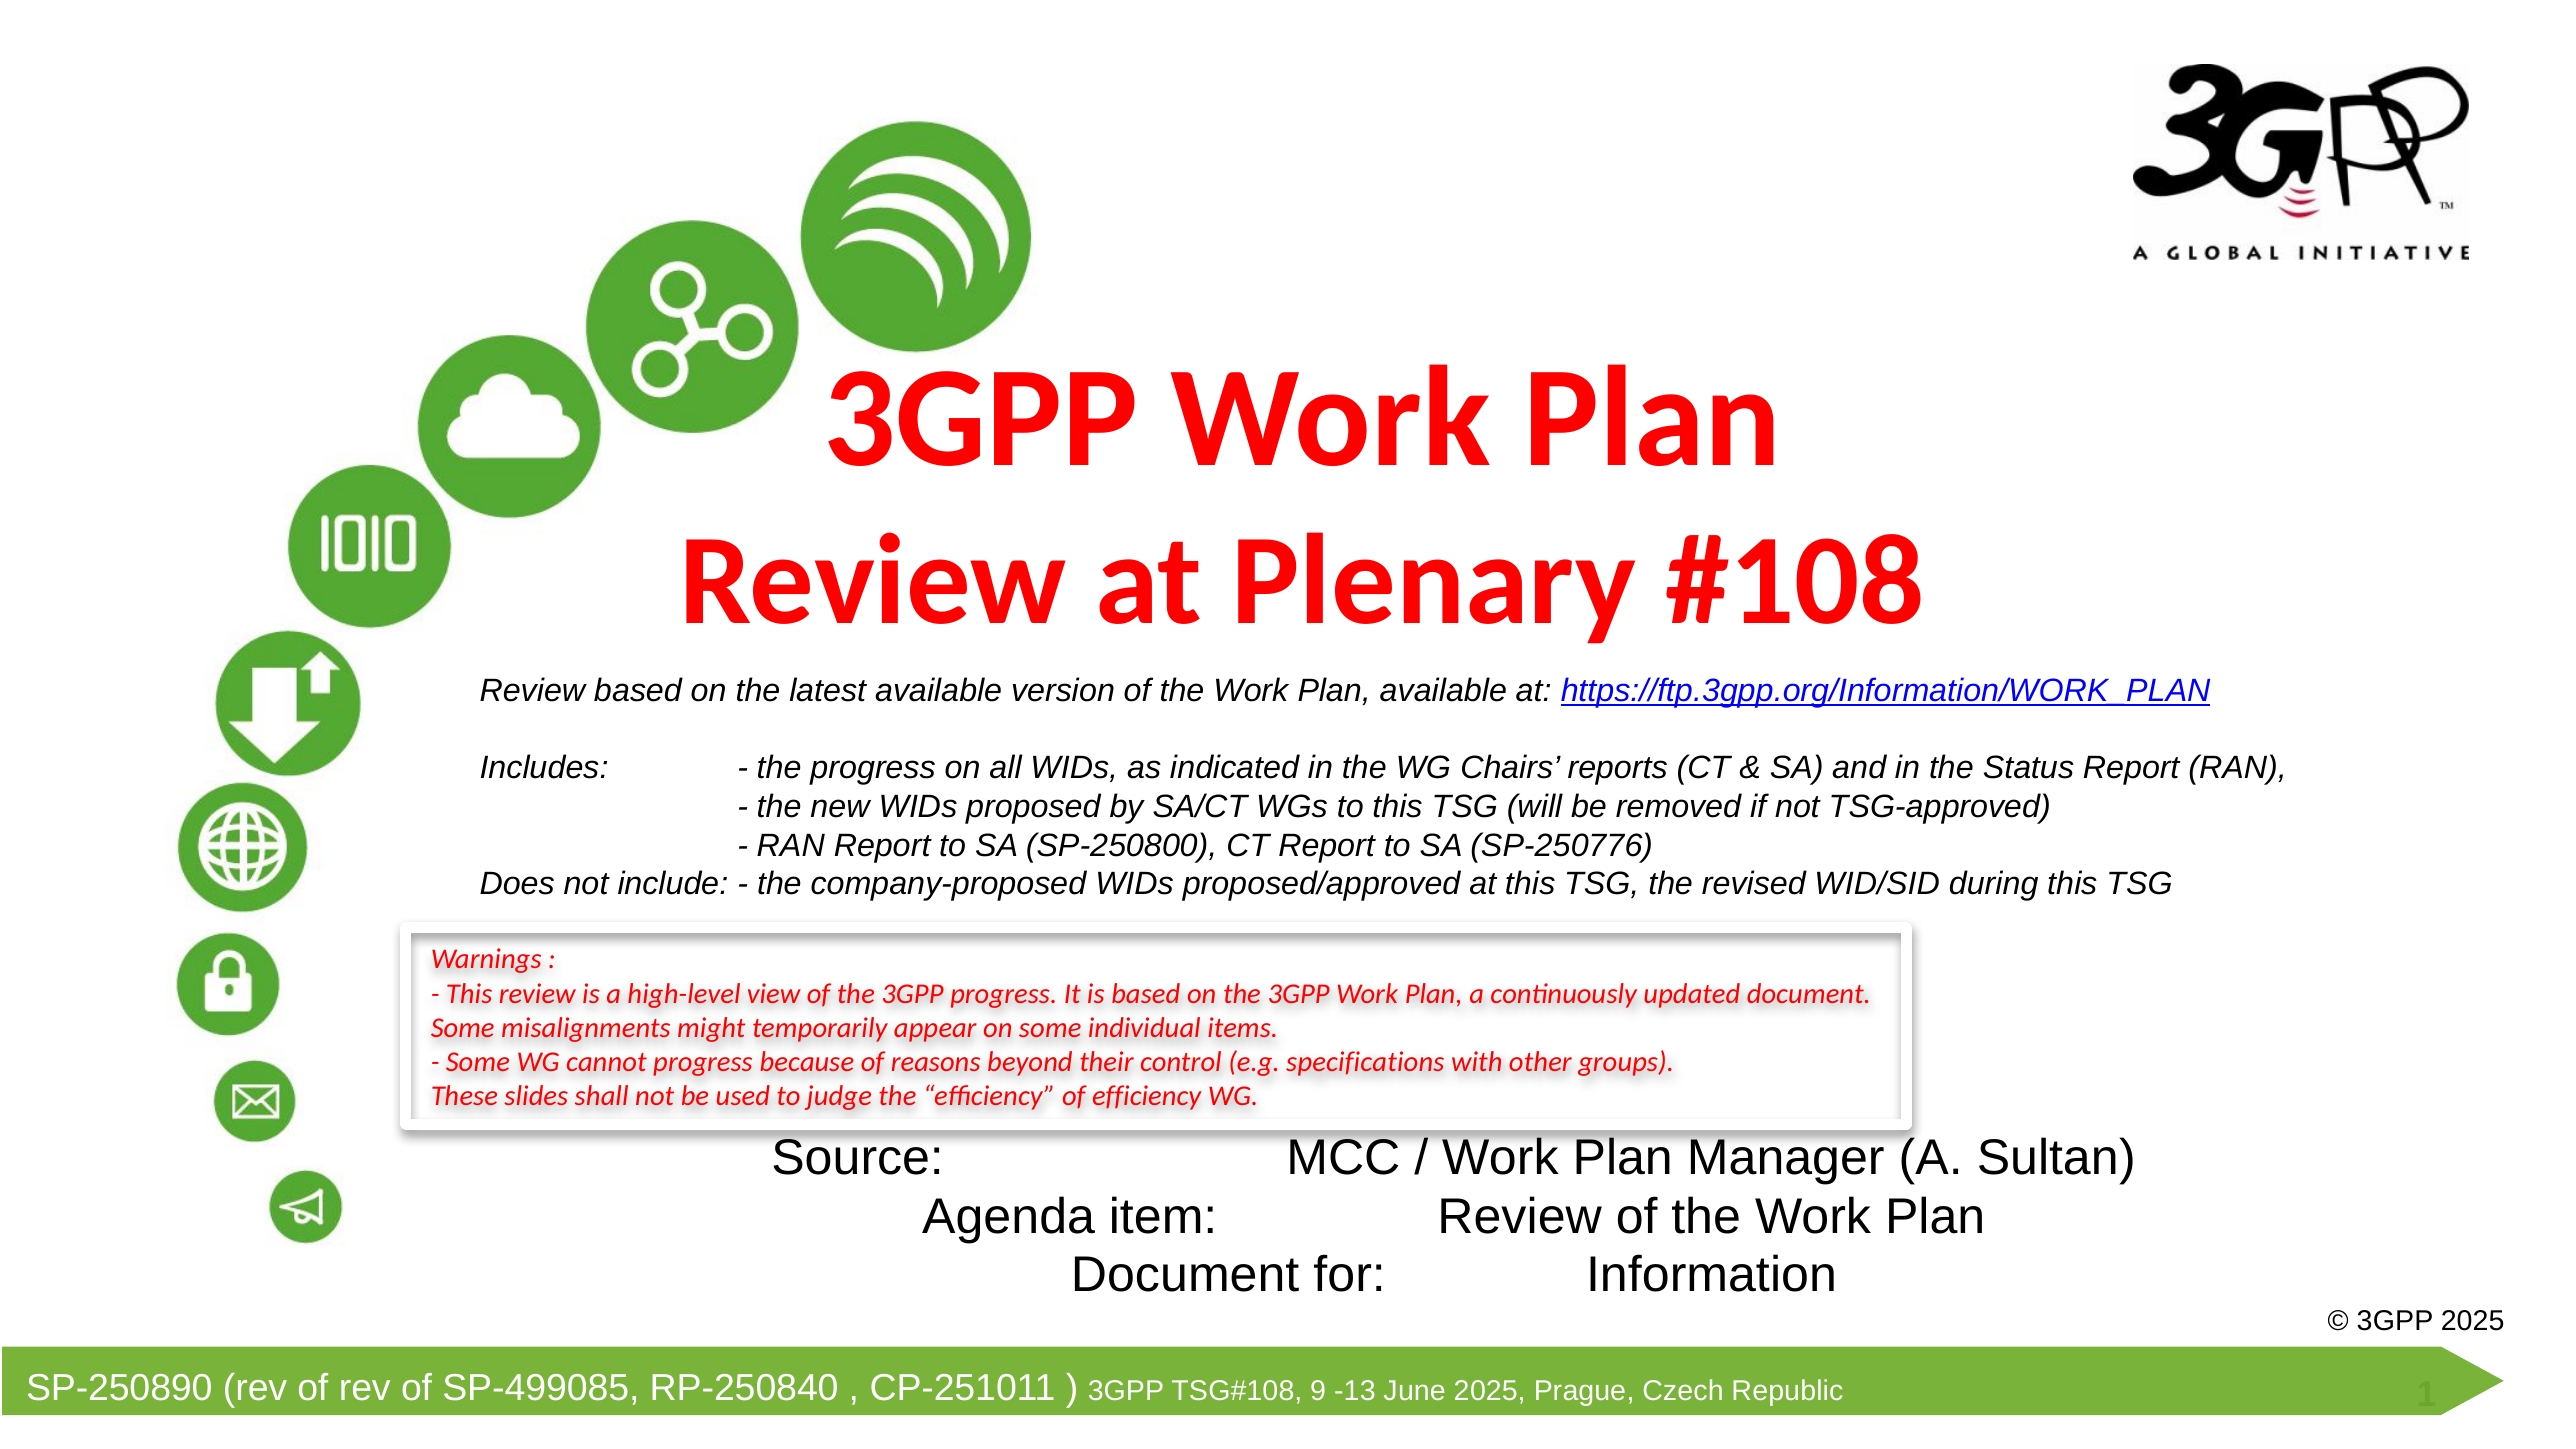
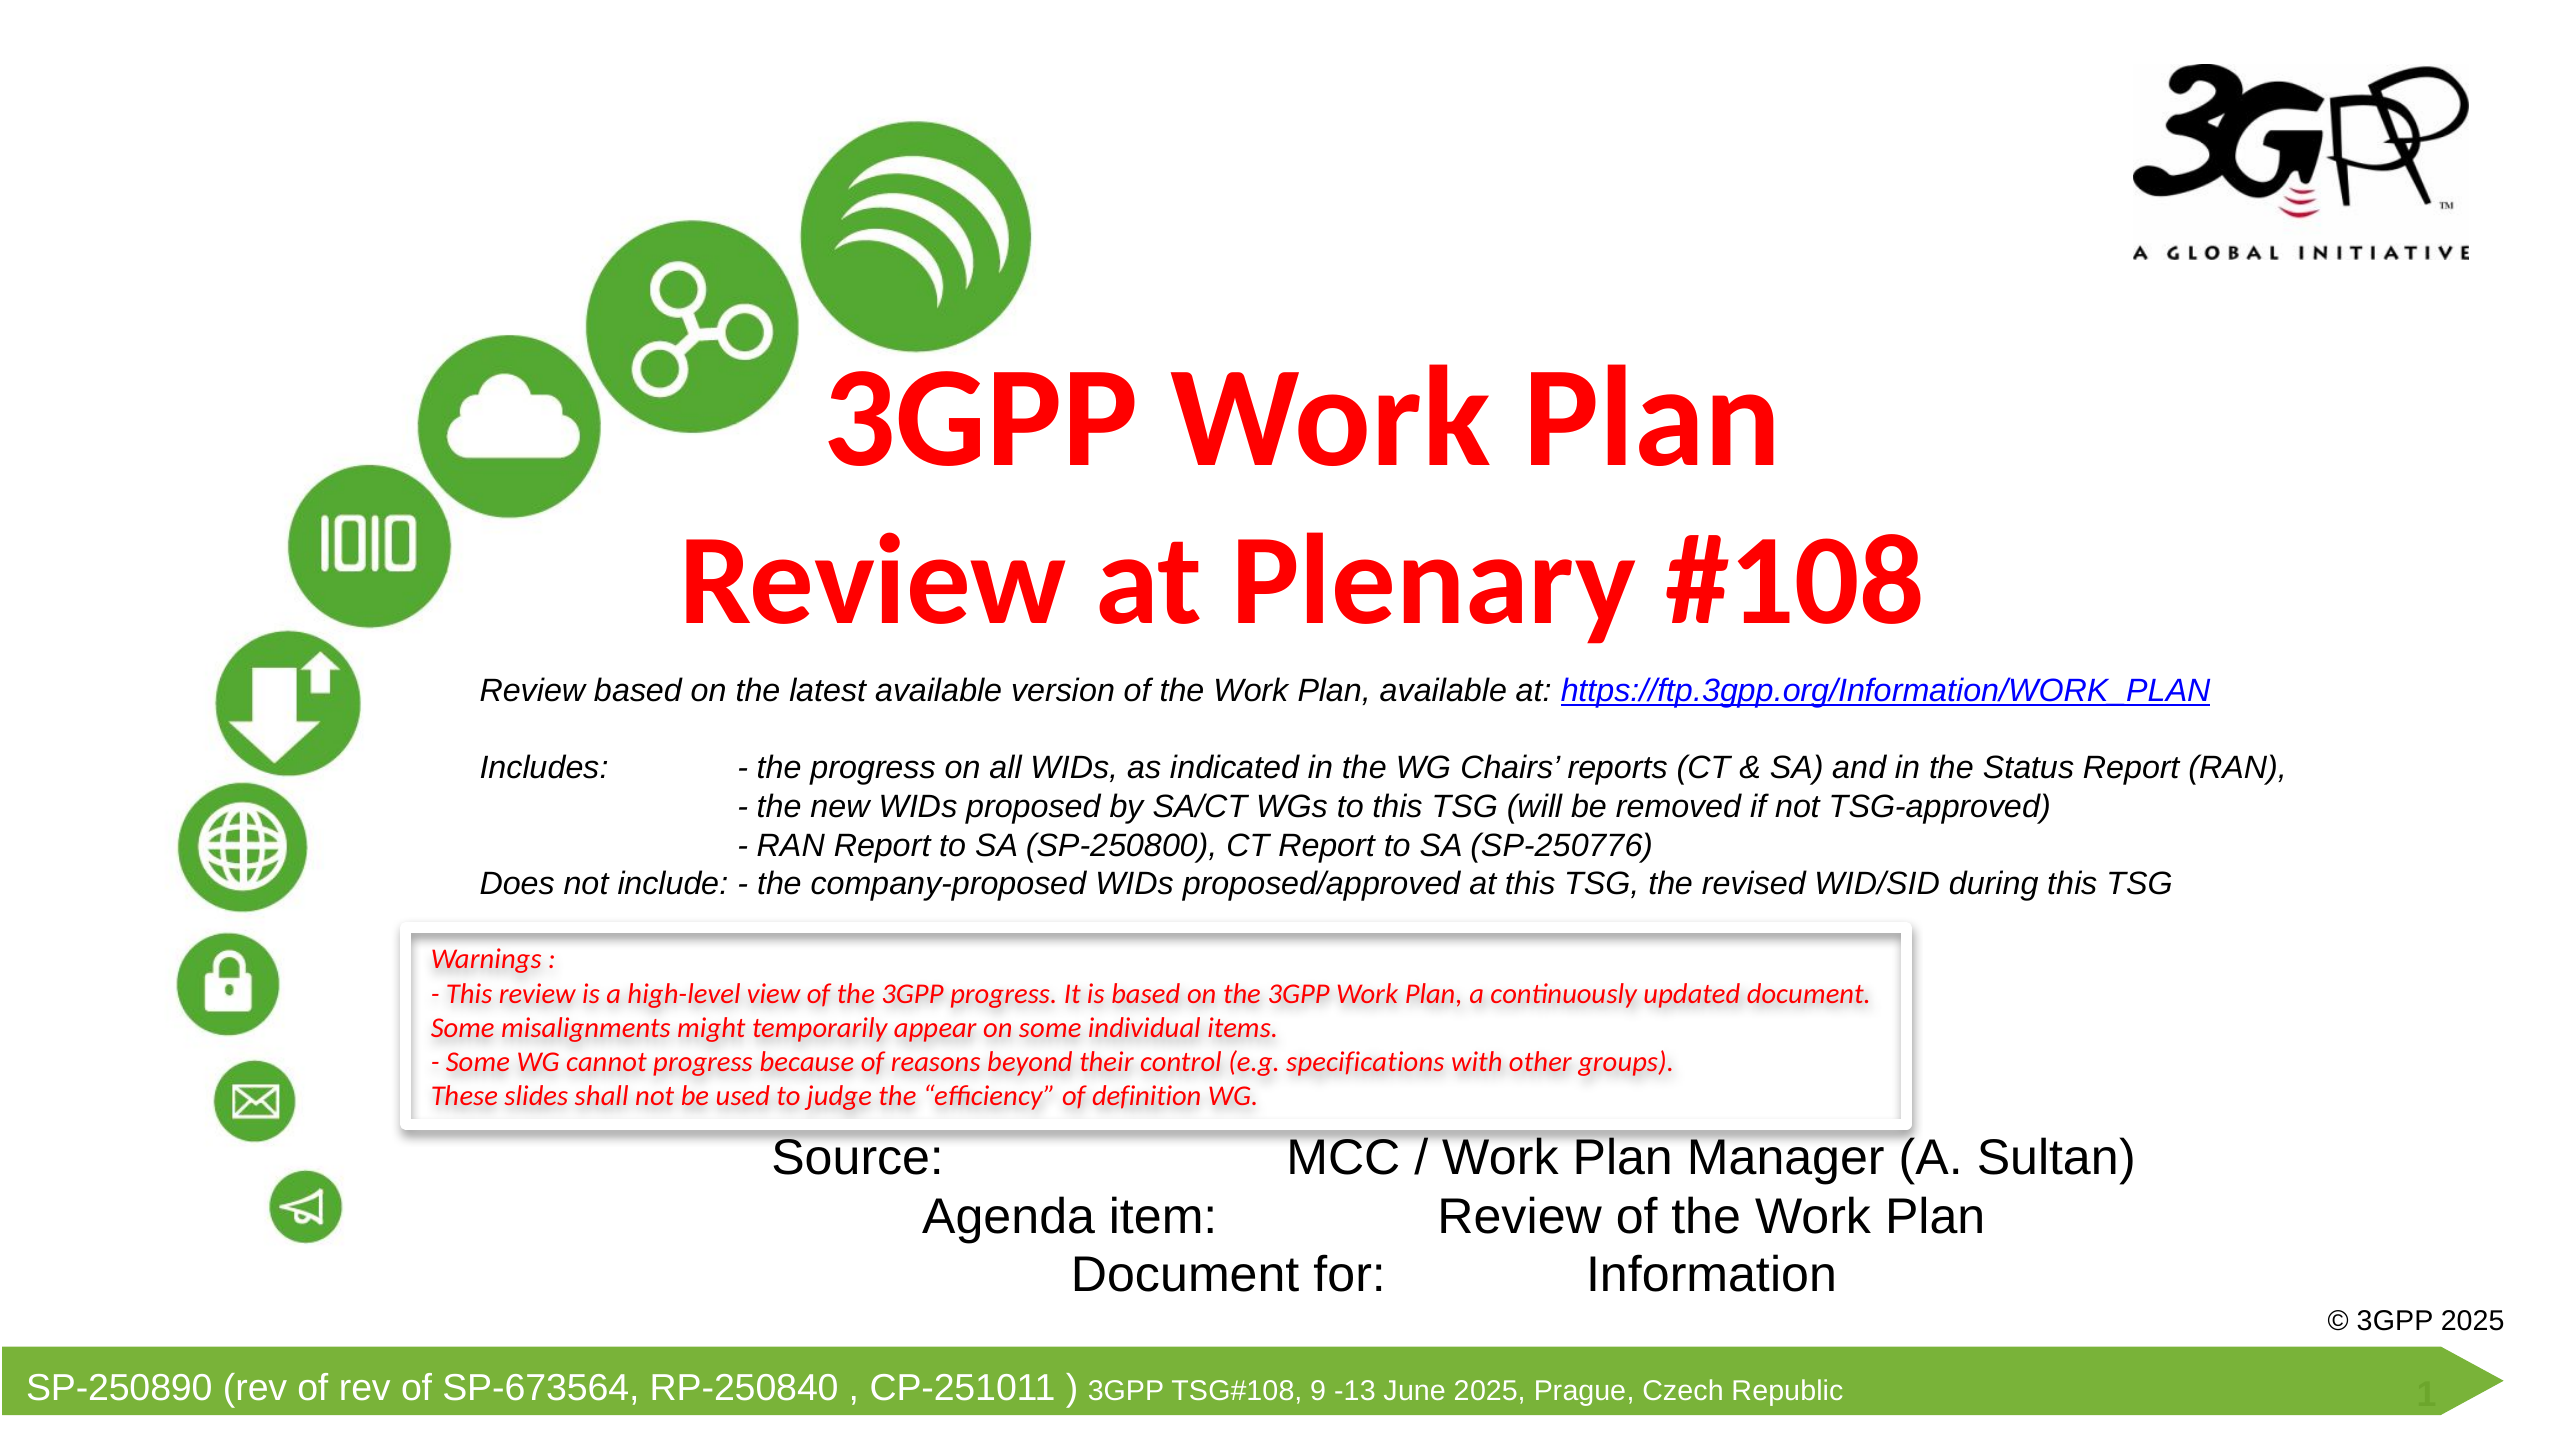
of efficiency: efficiency -> definition
SP-499085: SP-499085 -> SP-673564
